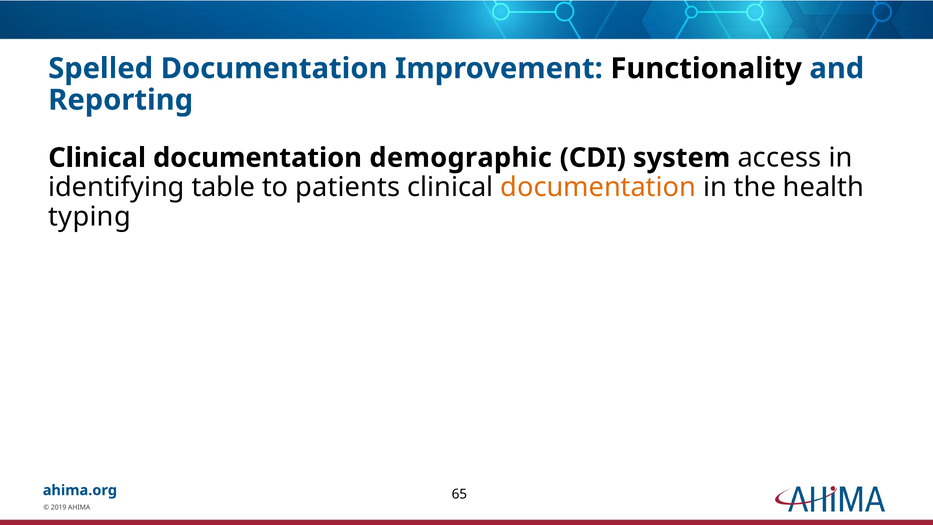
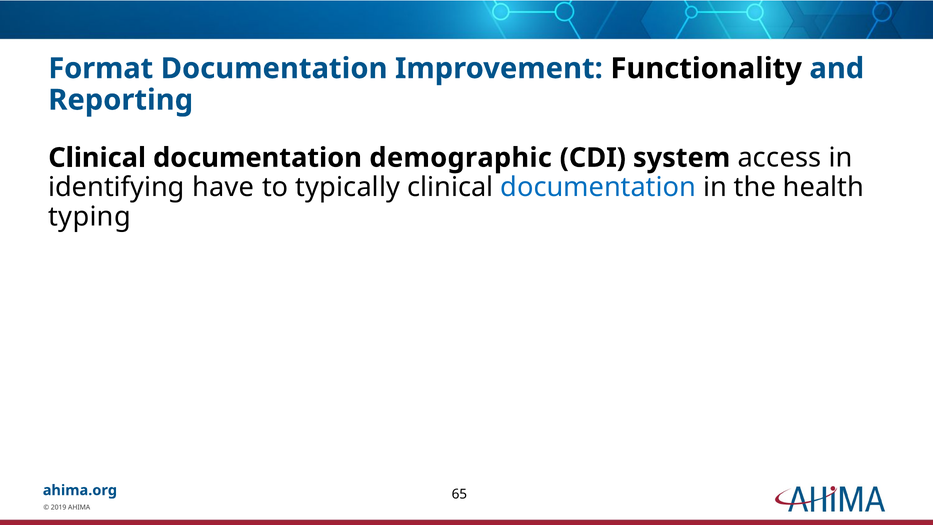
Spelled: Spelled -> Format
table: table -> have
patients: patients -> typically
documentation at (598, 187) colour: orange -> blue
